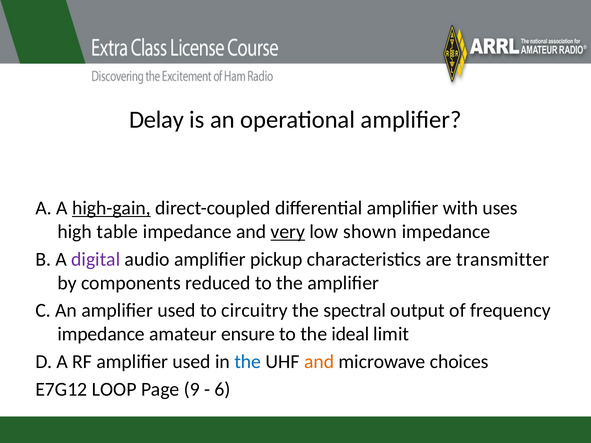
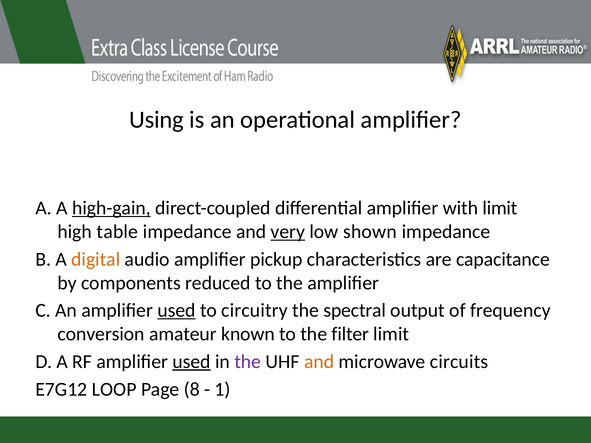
Delay: Delay -> Using
with uses: uses -> limit
digital colour: purple -> orange
transmitter: transmitter -> capacitance
used at (177, 311) underline: none -> present
impedance at (101, 334): impedance -> conversion
ensure: ensure -> known
ideal: ideal -> filter
used at (192, 362) underline: none -> present
the at (248, 362) colour: blue -> purple
choices: choices -> circuits
9: 9 -> 8
6: 6 -> 1
